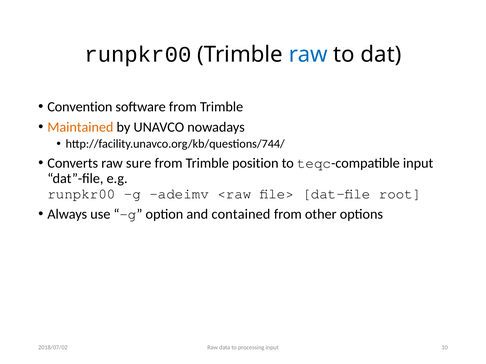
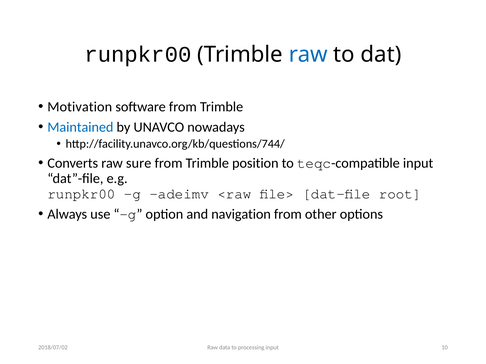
Convention: Convention -> Motivation
Maintained colour: orange -> blue
contained: contained -> navigation
